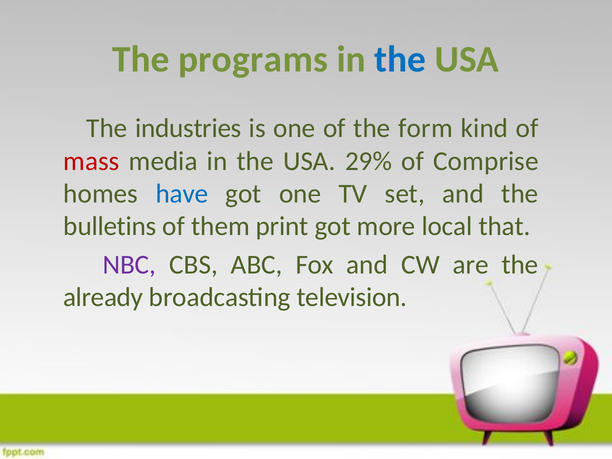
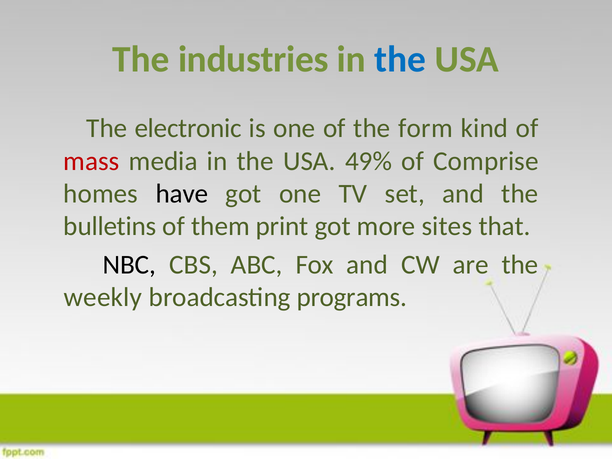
programs: programs -> industries
industries: industries -> electronic
29%: 29% -> 49%
have colour: blue -> black
local: local -> sites
NBC colour: purple -> black
already: already -> weekly
television: television -> programs
